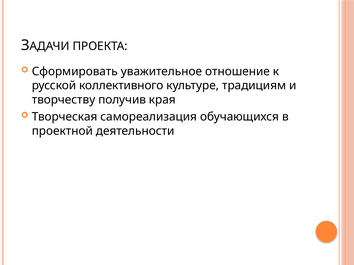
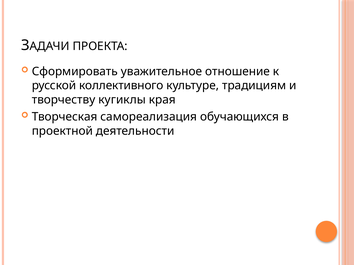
получив: получив -> кугиклы
